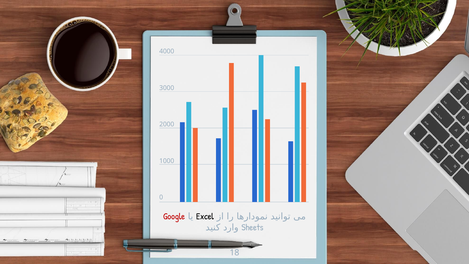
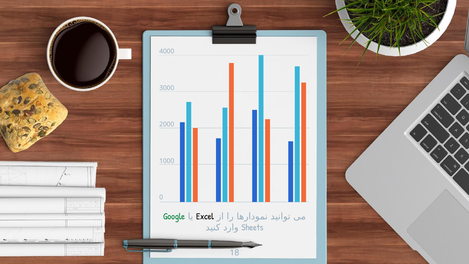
Google colour: red -> green
